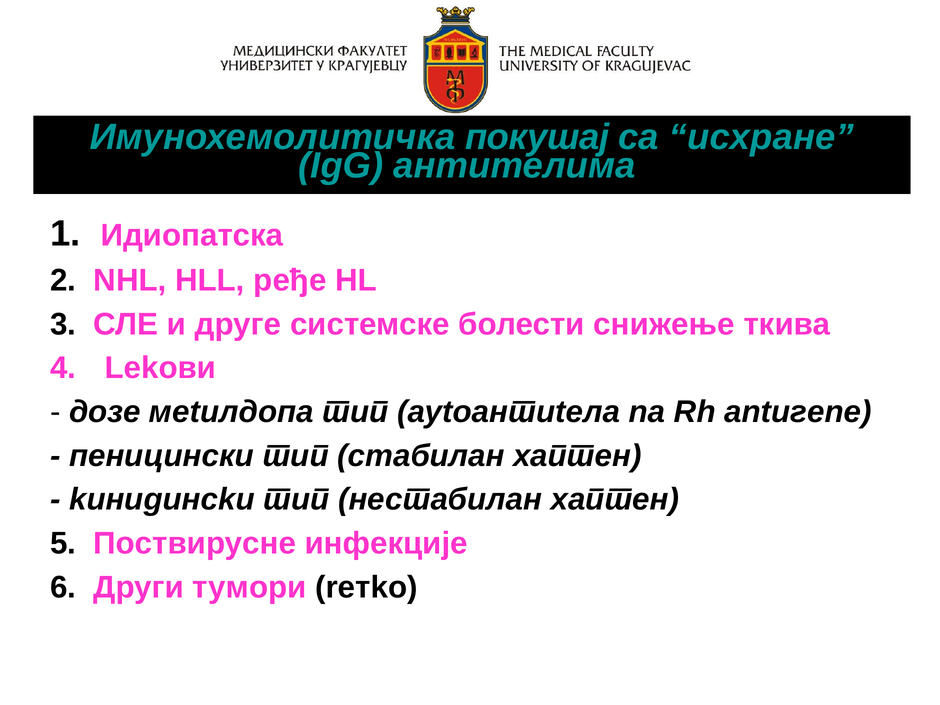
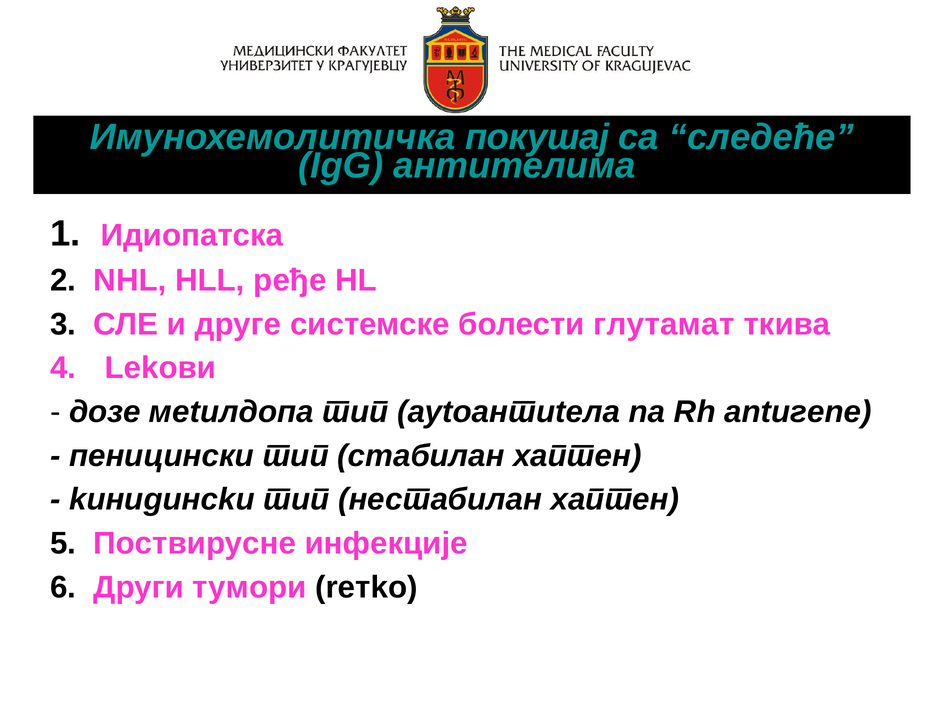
исхране: исхране -> следеће
снижење: снижење -> глутамат
